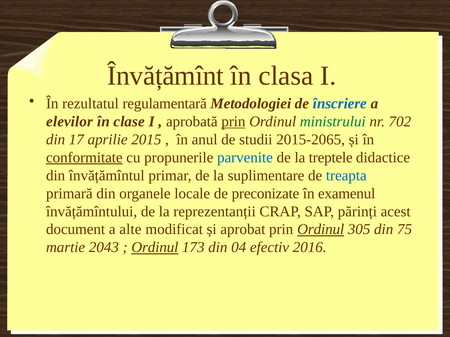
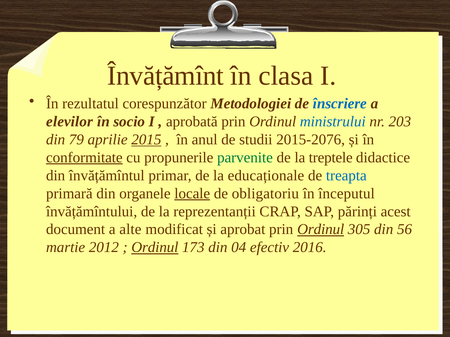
regulamentară: regulamentară -> corespunzător
clase: clase -> socio
prin at (233, 122) underline: present -> none
ministrului colour: green -> blue
702: 702 -> 203
17: 17 -> 79
2015 underline: none -> present
2015-2065: 2015-2065 -> 2015-2076
parvenite colour: blue -> green
suplimentare: suplimentare -> educaționale
locale underline: none -> present
preconizate: preconizate -> obligatoriu
examenul: examenul -> începutul
75: 75 -> 56
2043: 2043 -> 2012
